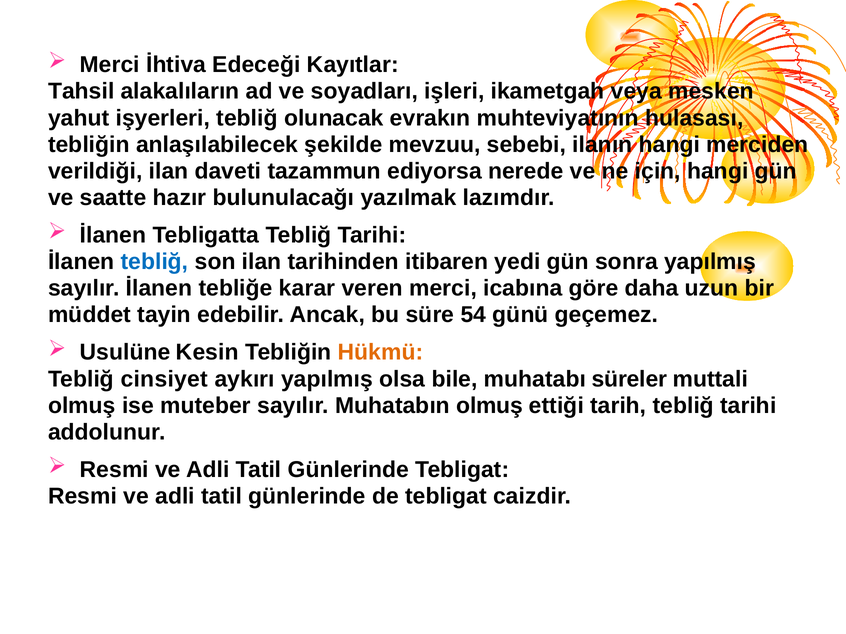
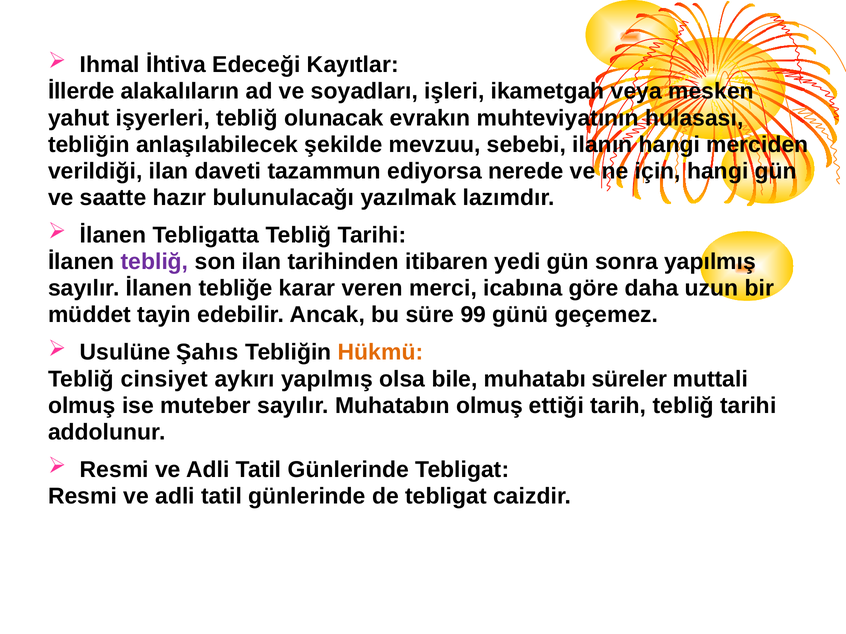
Merci at (110, 65): Merci -> Ihmal
Tahsil: Tahsil -> İllerde
tebliğ at (155, 262) colour: blue -> purple
54: 54 -> 99
Kesin: Kesin -> Şahıs
